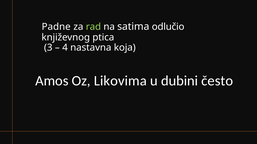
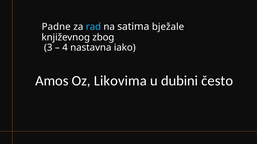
rad colour: light green -> light blue
odlučio: odlučio -> bježale
ptica: ptica -> zbog
koja: koja -> iako
